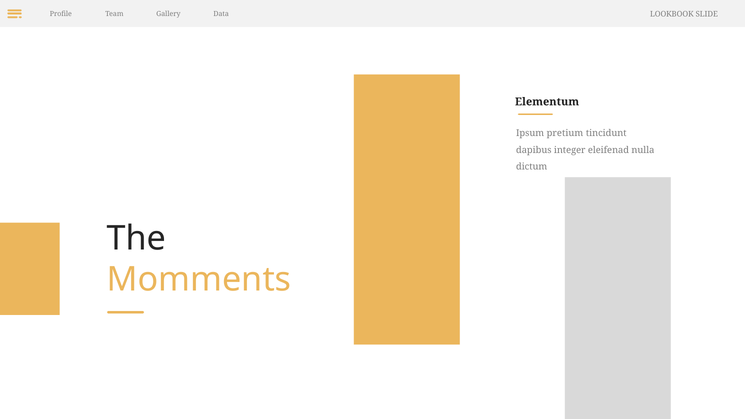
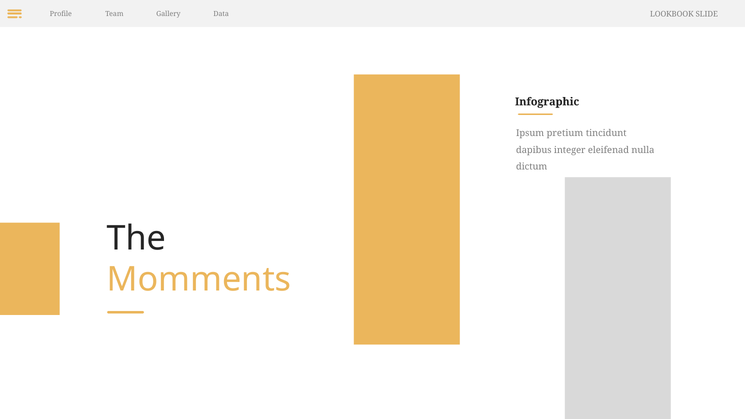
Elementum: Elementum -> Infographic
